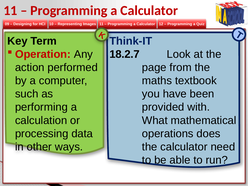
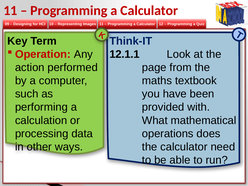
18.2.7: 18.2.7 -> 12.1.1
